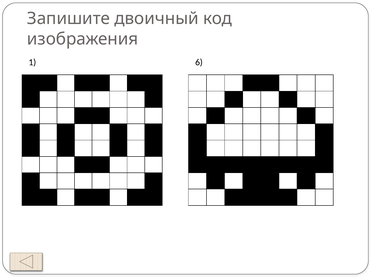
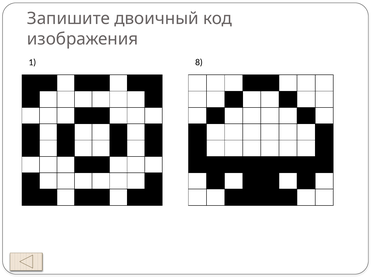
6: 6 -> 8
